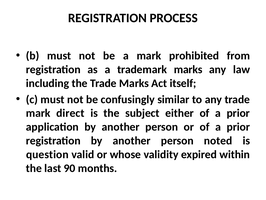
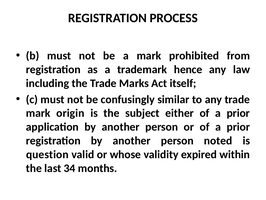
trademark marks: marks -> hence
direct: direct -> origin
90: 90 -> 34
